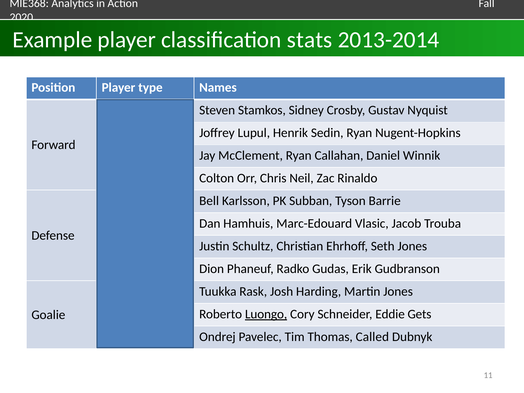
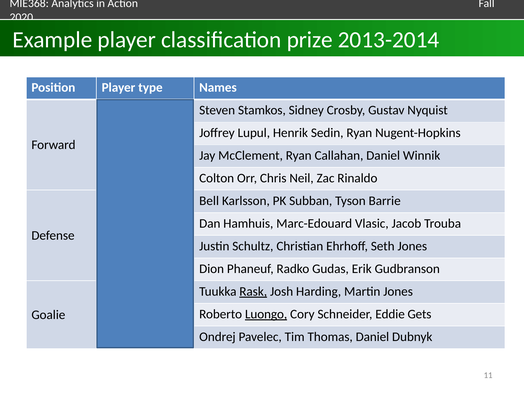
stats: stats -> prize
Rask underline: none -> present
Thomas Called: Called -> Daniel
